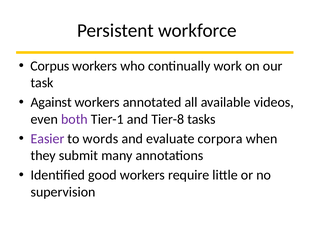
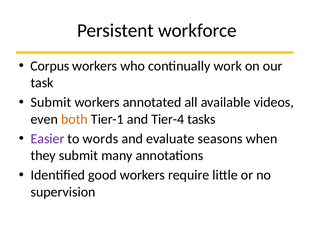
Against at (51, 102): Against -> Submit
both colour: purple -> orange
Tier-8: Tier-8 -> Tier-4
corpora: corpora -> seasons
